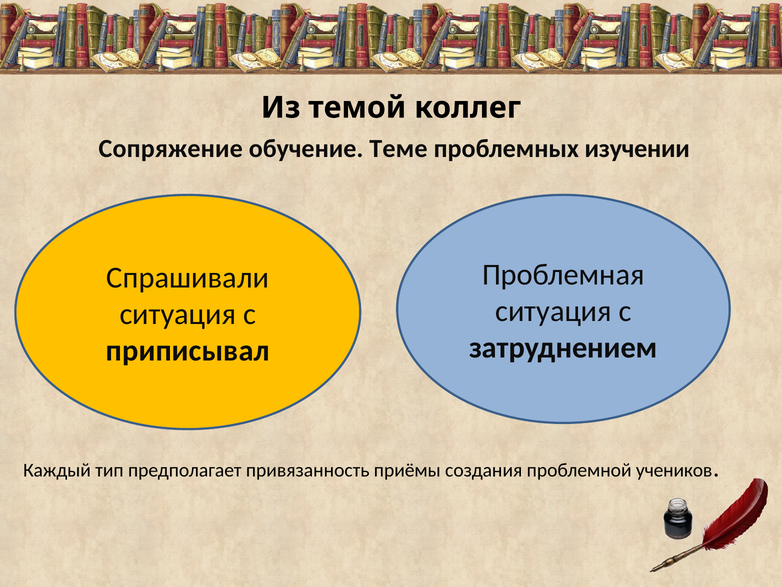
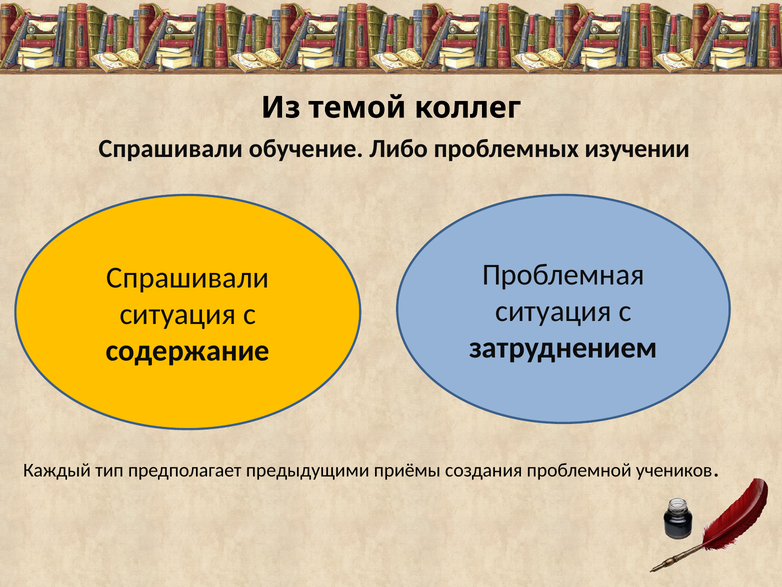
Сопряжение at (171, 148): Сопряжение -> Спрашивали
Теме: Теме -> Либо
приписывал: приписывал -> содержание
привязанность: привязанность -> предыдущими
